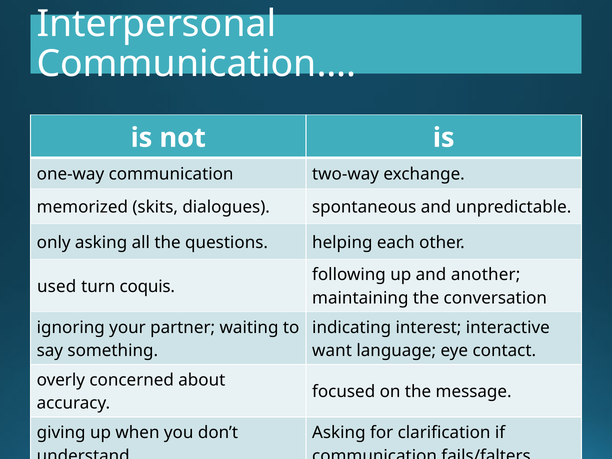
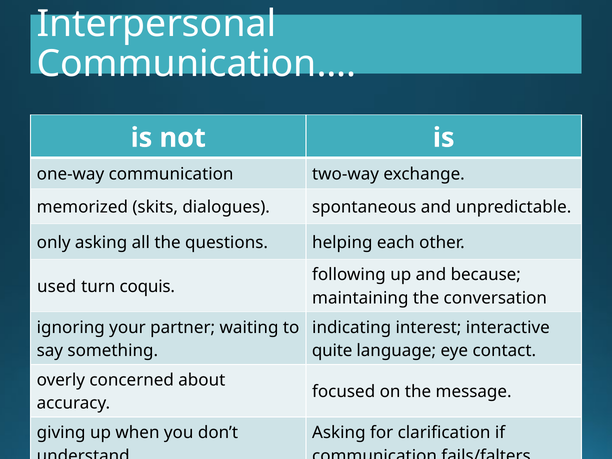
another: another -> because
want: want -> quite
